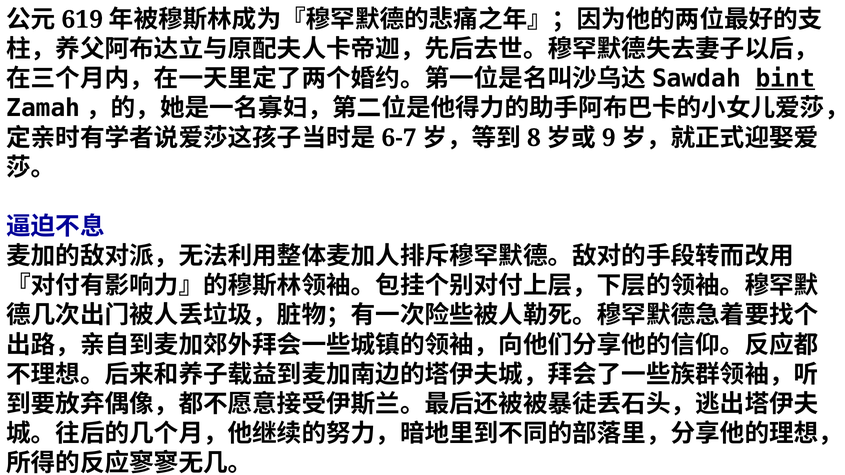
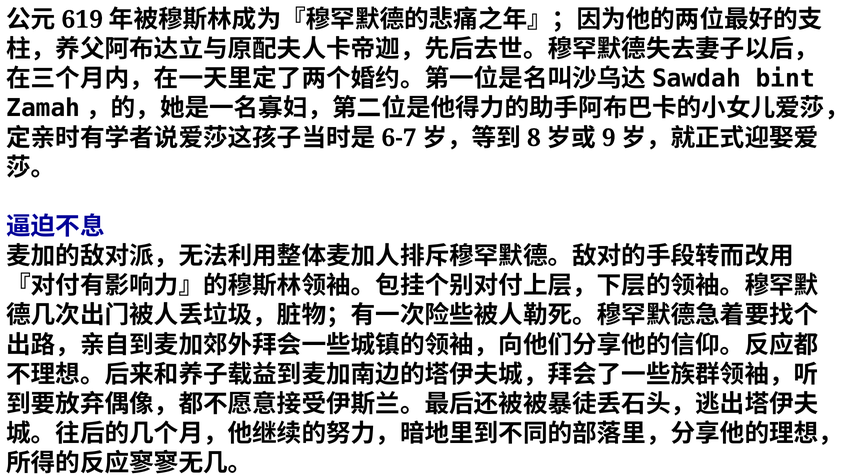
bint underline: present -> none
